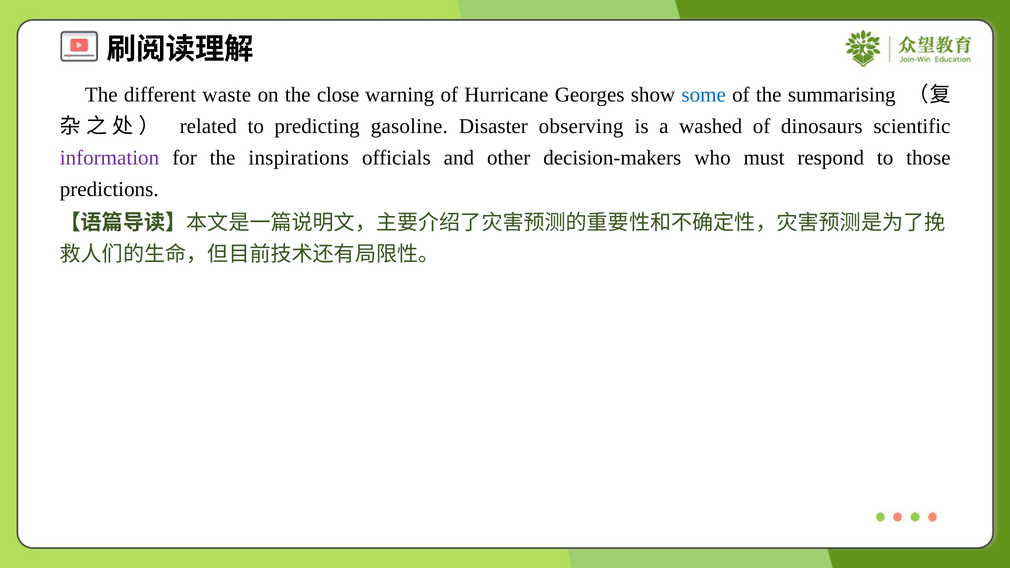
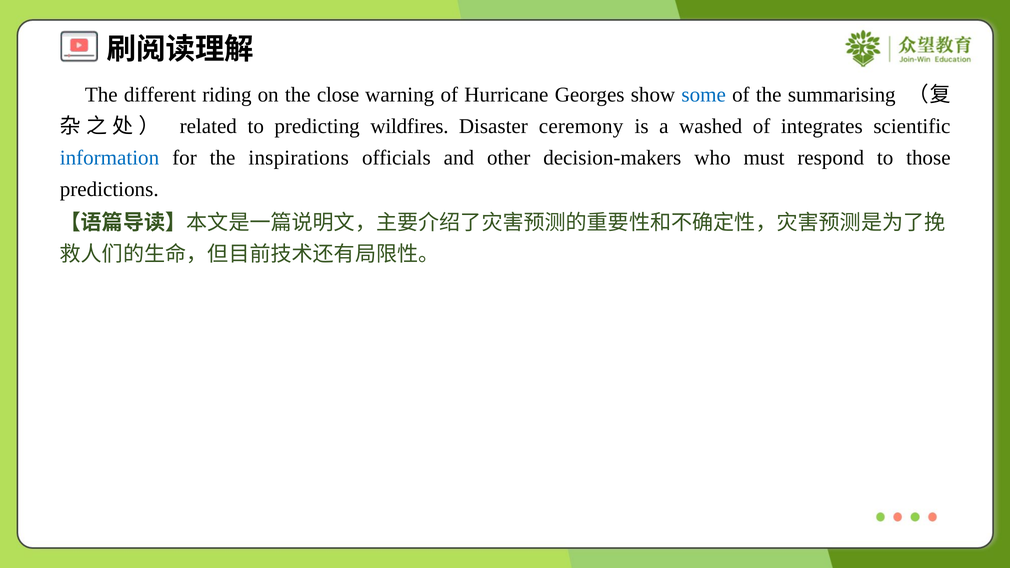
waste: waste -> riding
gasoline: gasoline -> wildfires
observing: observing -> ceremony
dinosaurs: dinosaurs -> integrates
information colour: purple -> blue
